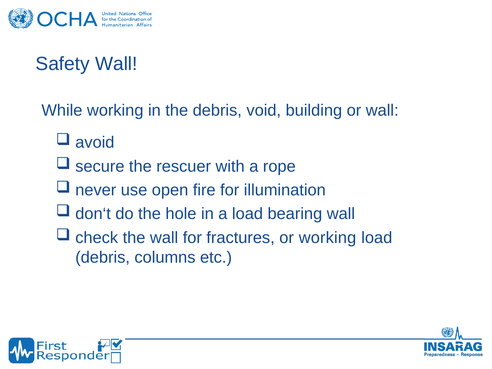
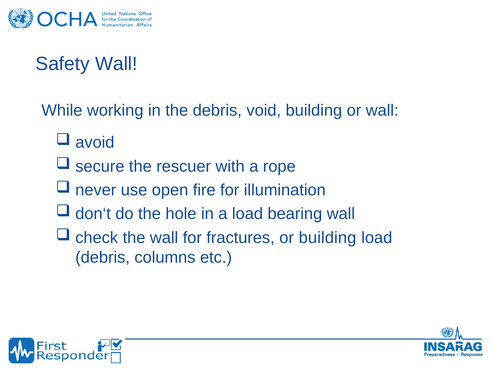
or working: working -> building
